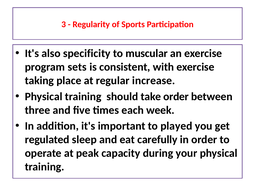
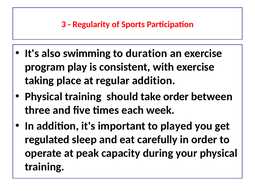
specificity: specificity -> swimming
muscular: muscular -> duration
sets: sets -> play
regular increase: increase -> addition
